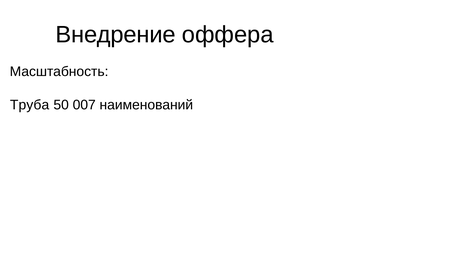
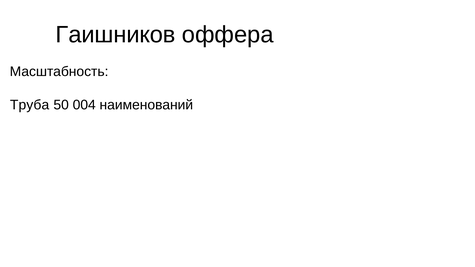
Внедрение: Внедрение -> Гаишников
007: 007 -> 004
